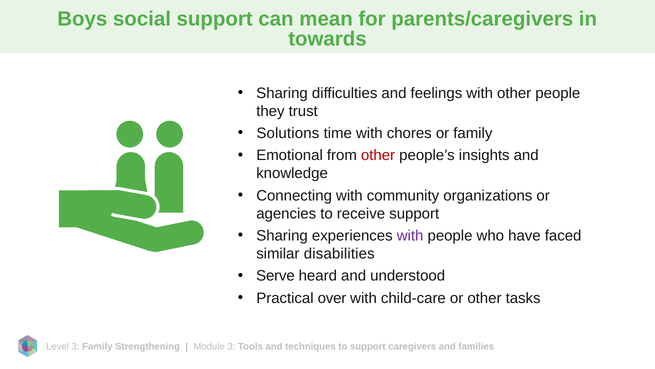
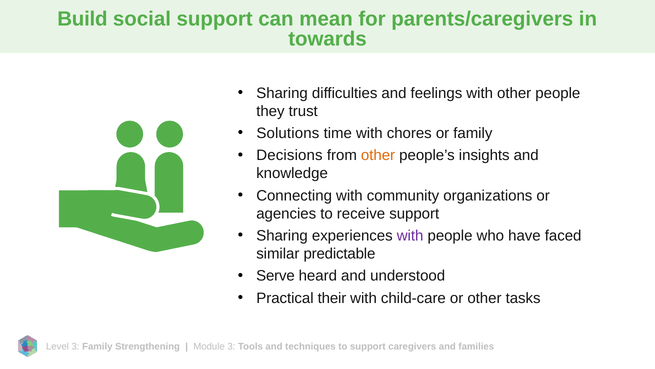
Boys: Boys -> Build
Emotional: Emotional -> Decisions
other at (378, 155) colour: red -> orange
disabilities: disabilities -> predictable
over: over -> their
